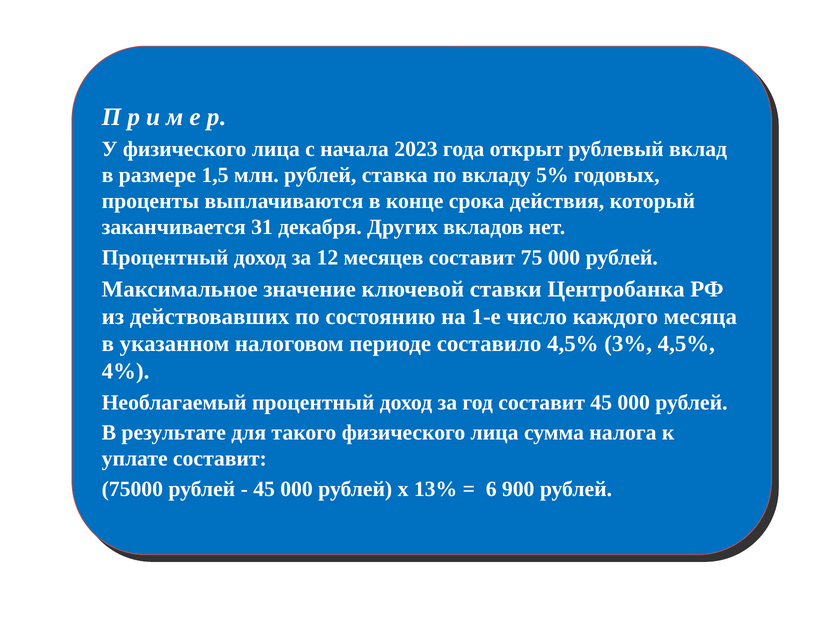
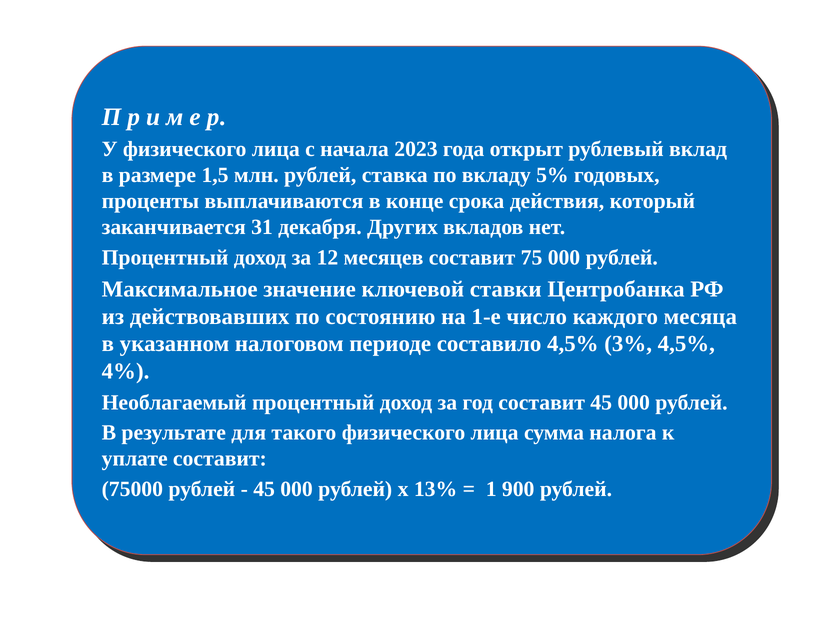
6: 6 -> 1
